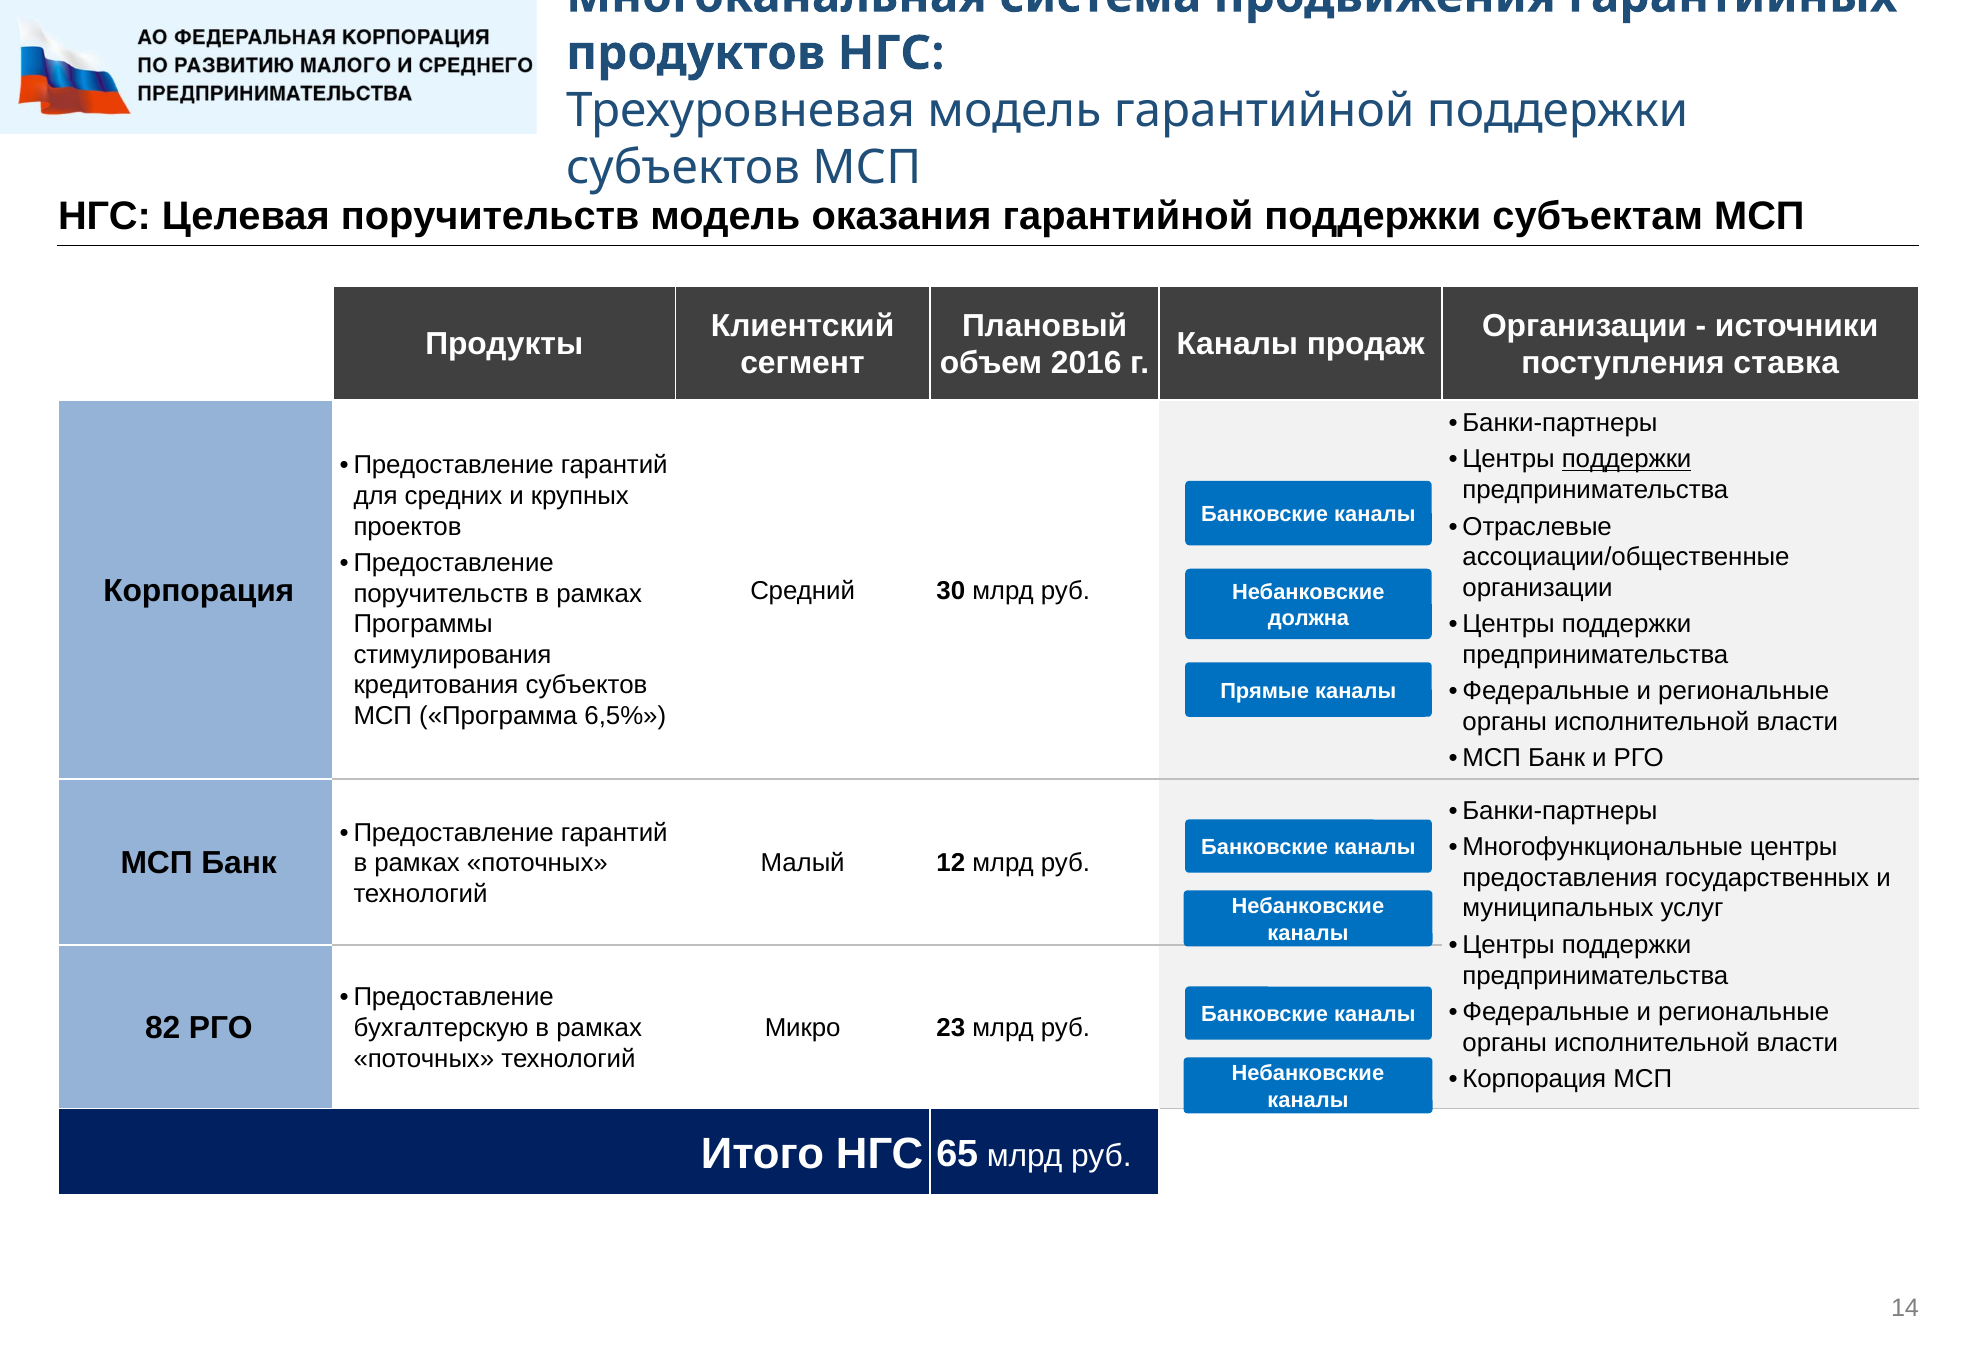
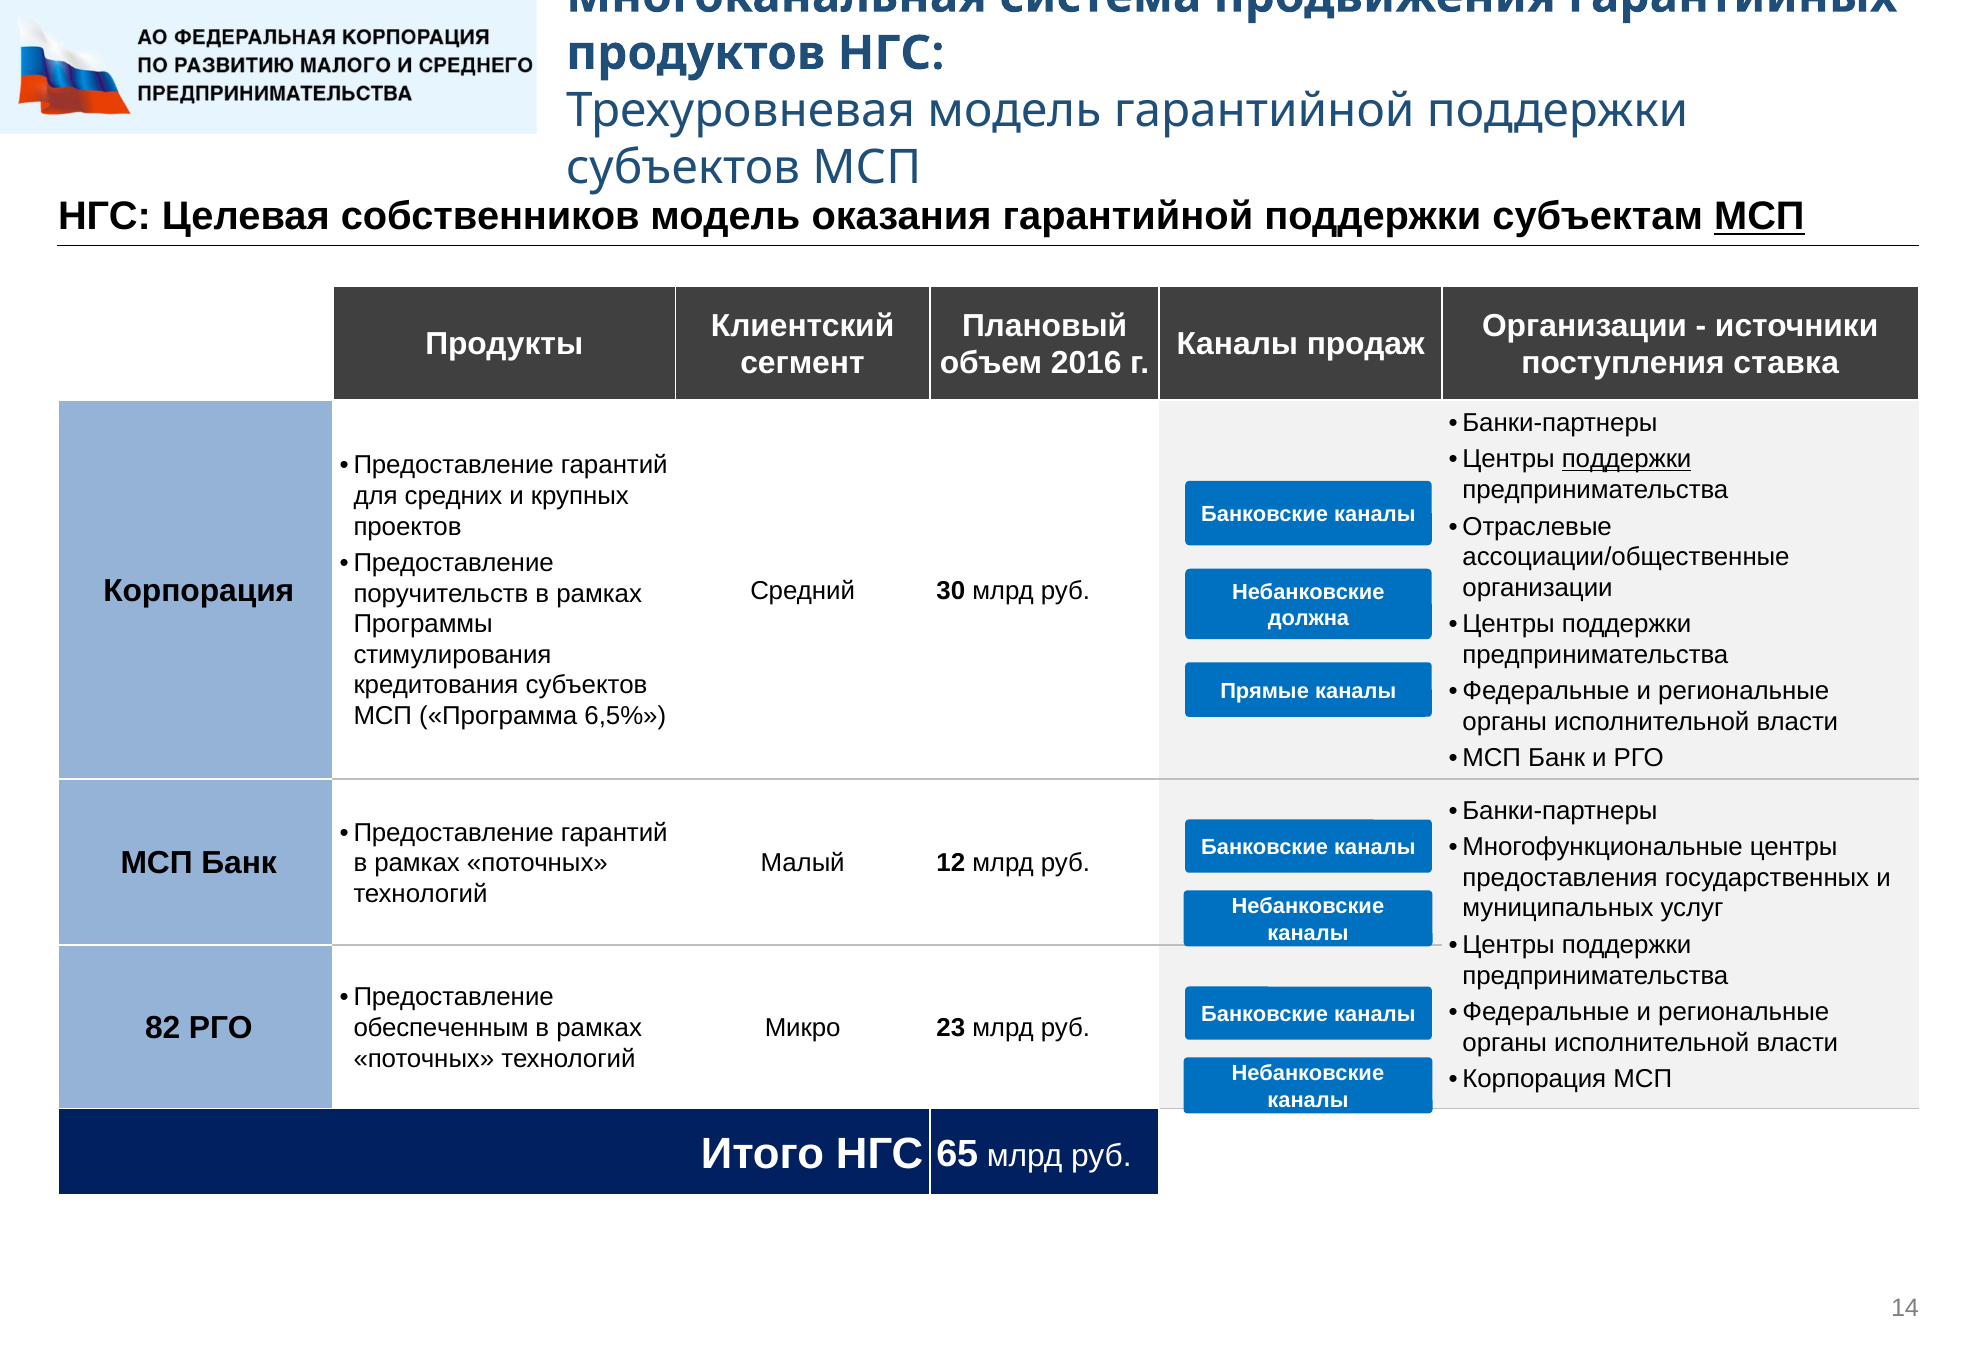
Целевая поручительств: поручительств -> собственников
МСП at (1759, 217) underline: none -> present
бухгалтерскую: бухгалтерскую -> обеспеченным
